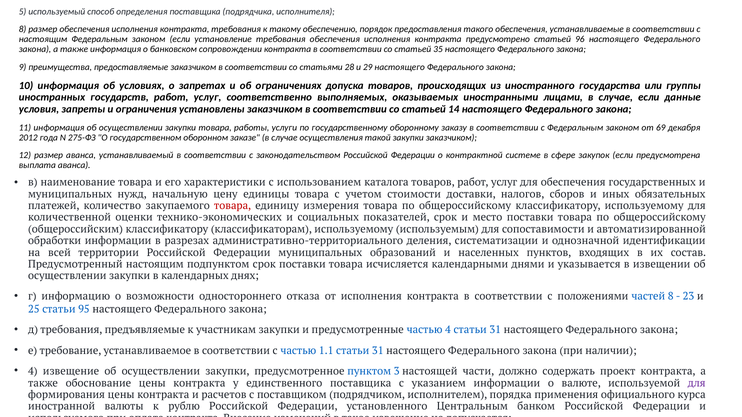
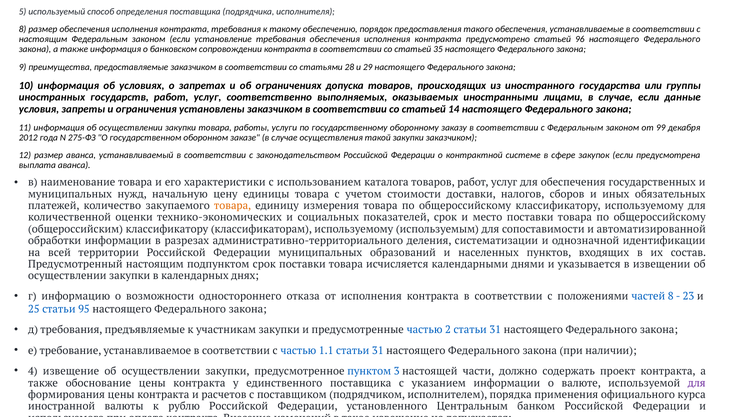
69: 69 -> 99
товара at (233, 206) colour: red -> orange
частью 4: 4 -> 2
